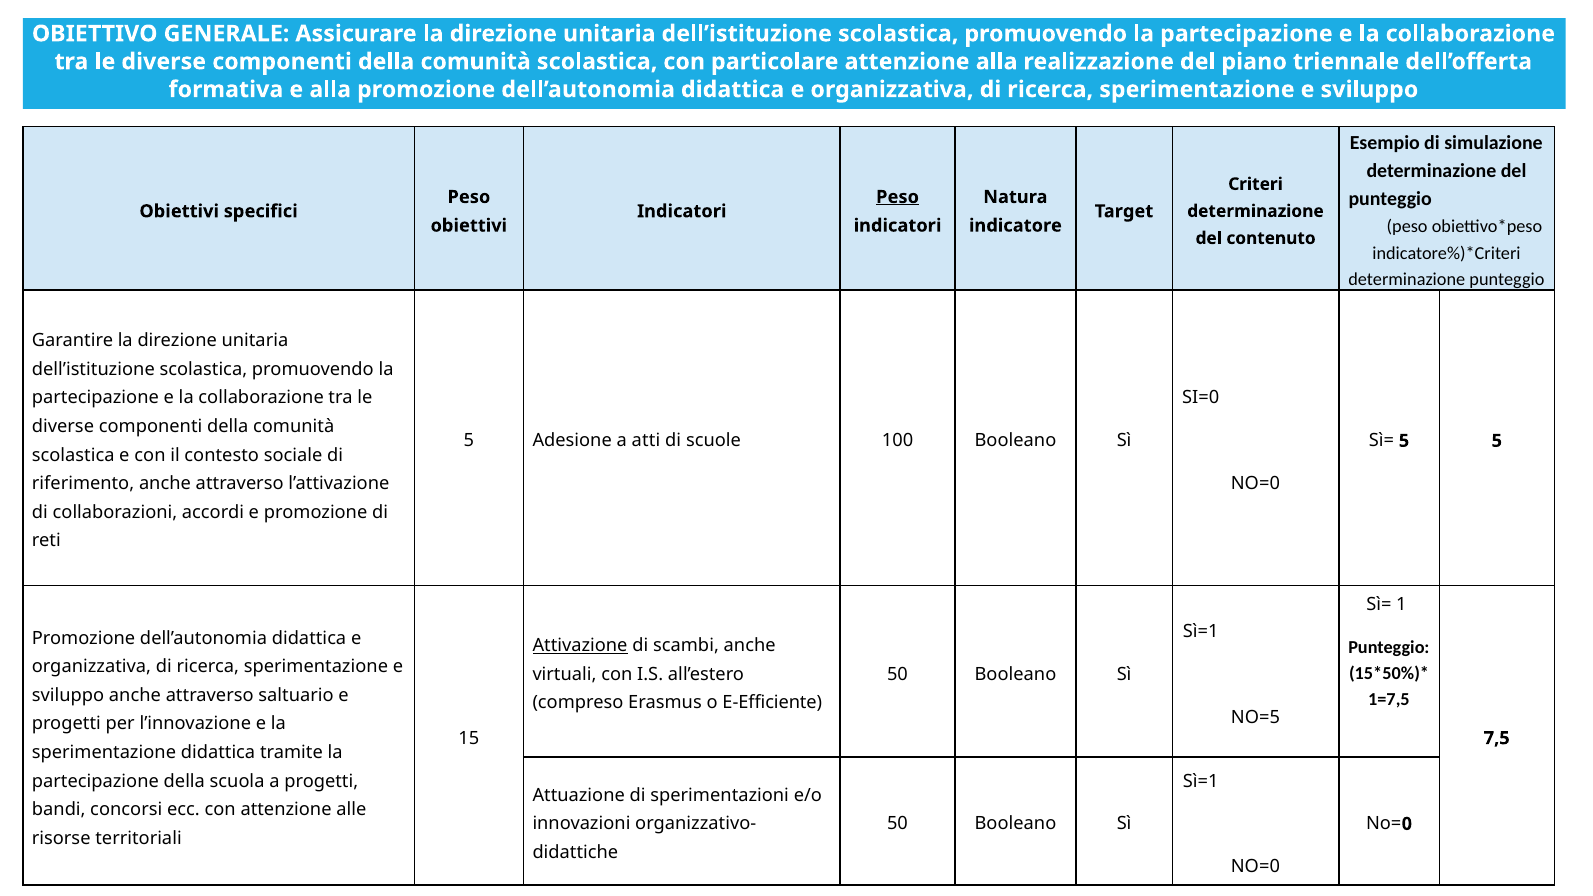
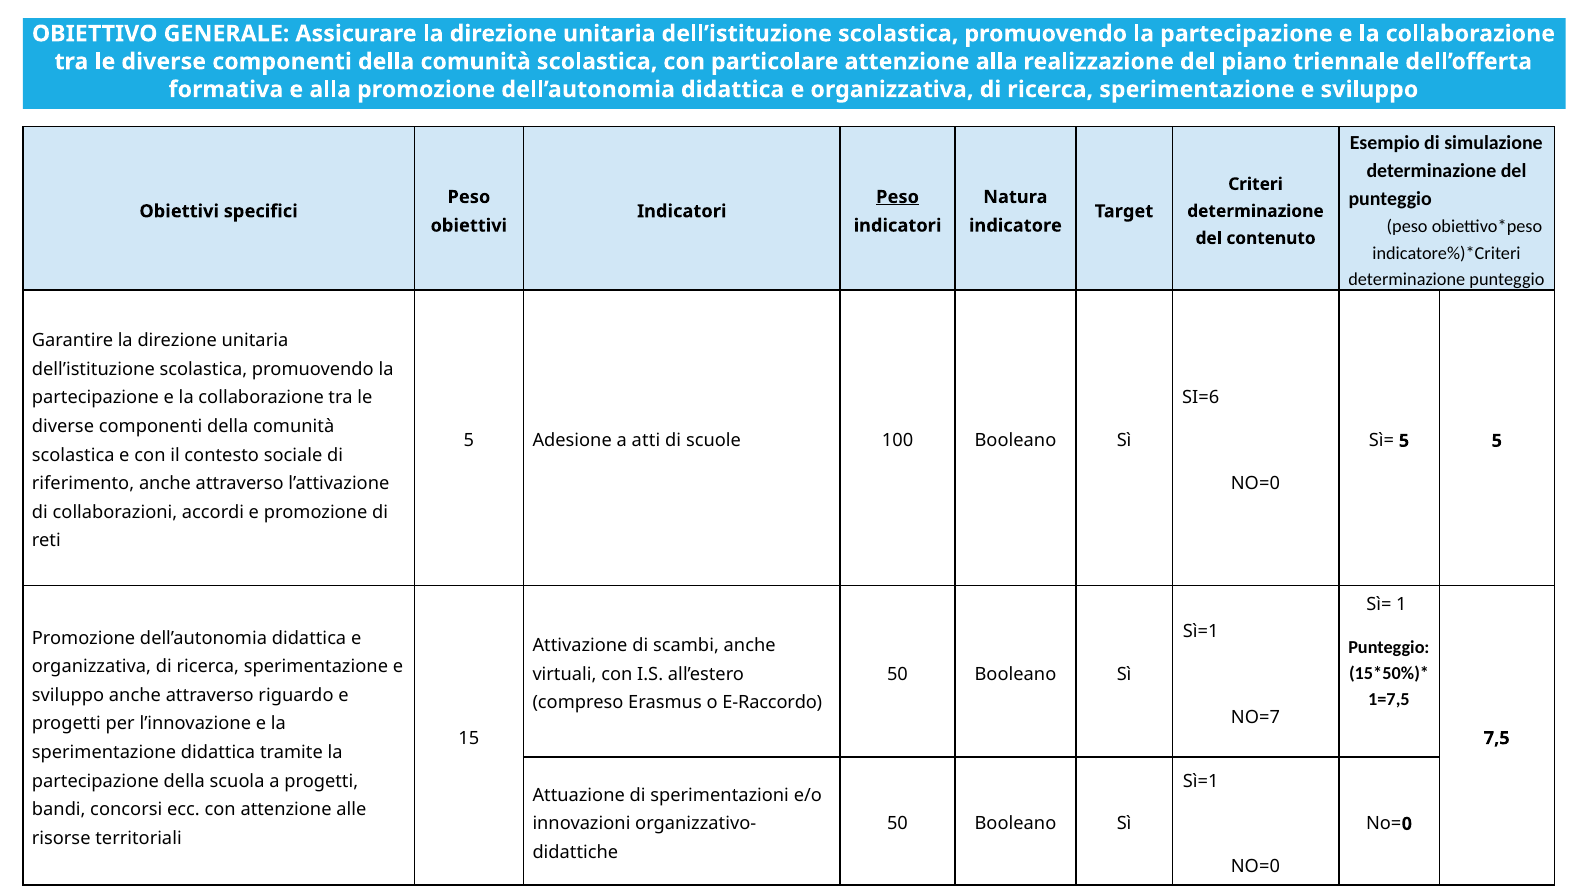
SI=0: SI=0 -> SI=6
Attivazione underline: present -> none
saltuario: saltuario -> riguardo
E-Efficiente: E-Efficiente -> E-Raccordo
NO=5: NO=5 -> NO=7
